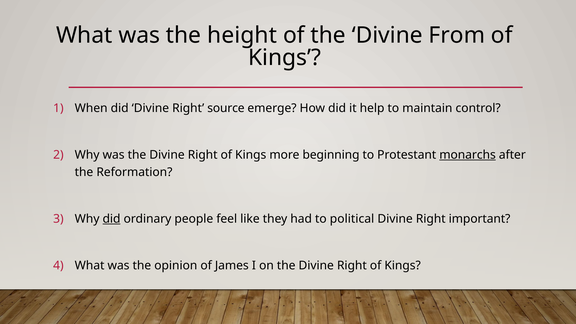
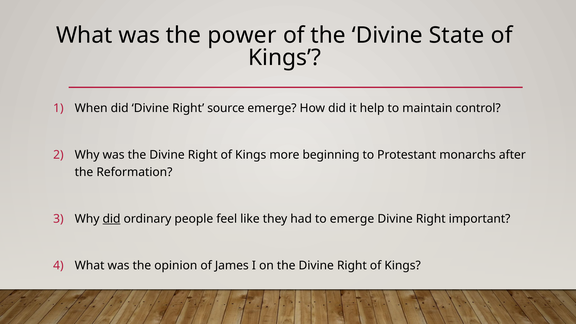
height: height -> power
From: From -> State
monarchs underline: present -> none
to political: political -> emerge
